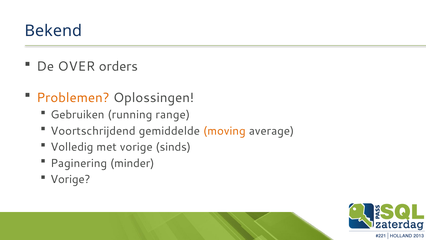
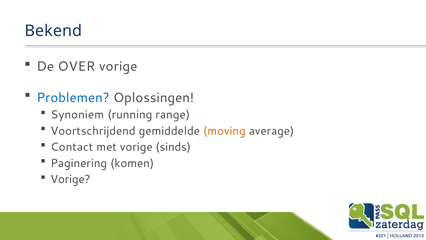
OVER orders: orders -> vorige
Problemen colour: orange -> blue
Gebruiken: Gebruiken -> Synoniem
Volledig: Volledig -> Contact
minder: minder -> komen
